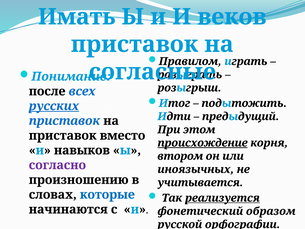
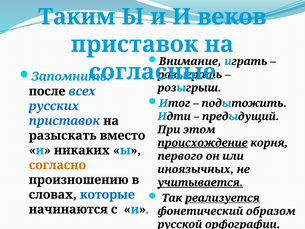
Имать: Имать -> Таким
Правилом: Правилом -> Внимание
Понимание: Понимание -> Запомнить
русских underline: present -> none
приставок at (63, 135): приставок -> разыскать
навыков: навыков -> никаких
втором: втором -> первого
согласно colour: purple -> orange
учитывается underline: none -> present
